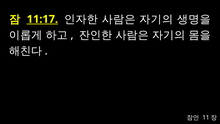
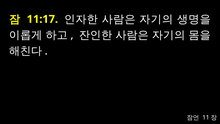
11:17 underline: present -> none
